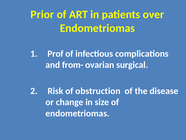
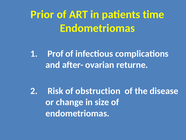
over: over -> time
from-: from- -> after-
surgical: surgical -> returne
